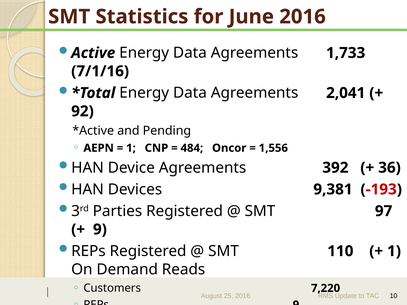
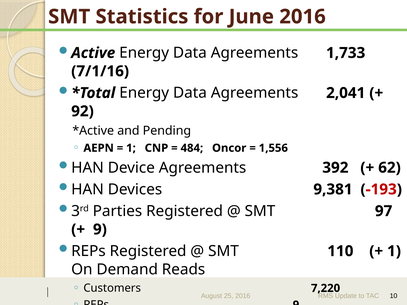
36: 36 -> 62
